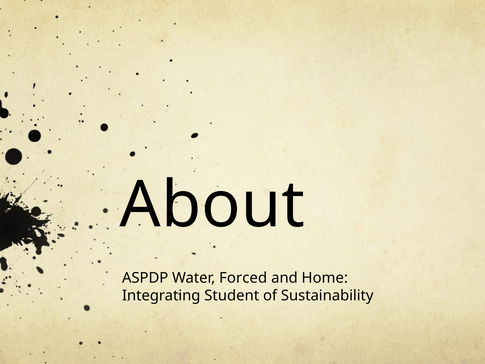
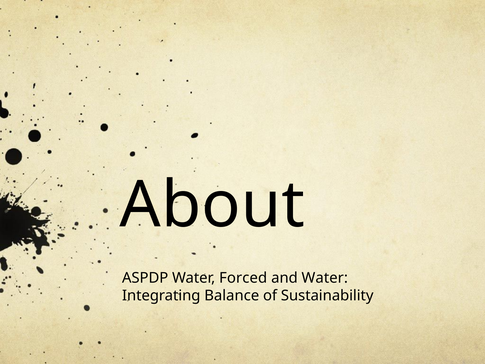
and Home: Home -> Water
Student: Student -> Balance
